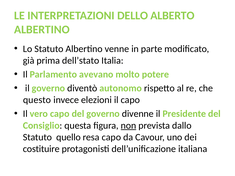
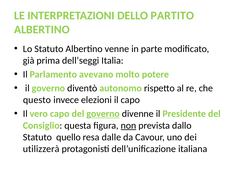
ALBERTO: ALBERTO -> PARTITO
dell’stato: dell’stato -> dell’seggi
governo at (103, 114) underline: none -> present
resa capo: capo -> dalle
costituire: costituire -> utilizzerà
